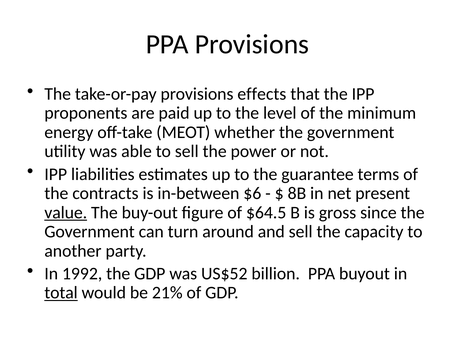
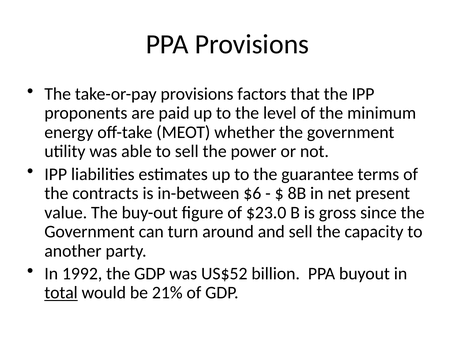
effects: effects -> factors
value underline: present -> none
$64.5: $64.5 -> $23.0
